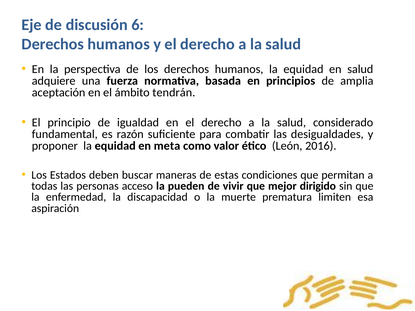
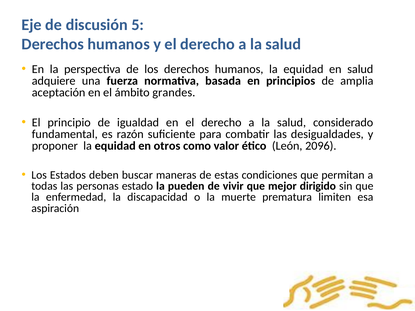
6: 6 -> 5
tendrán: tendrán -> grandes
meta: meta -> otros
2016: 2016 -> 2096
acceso: acceso -> estado
